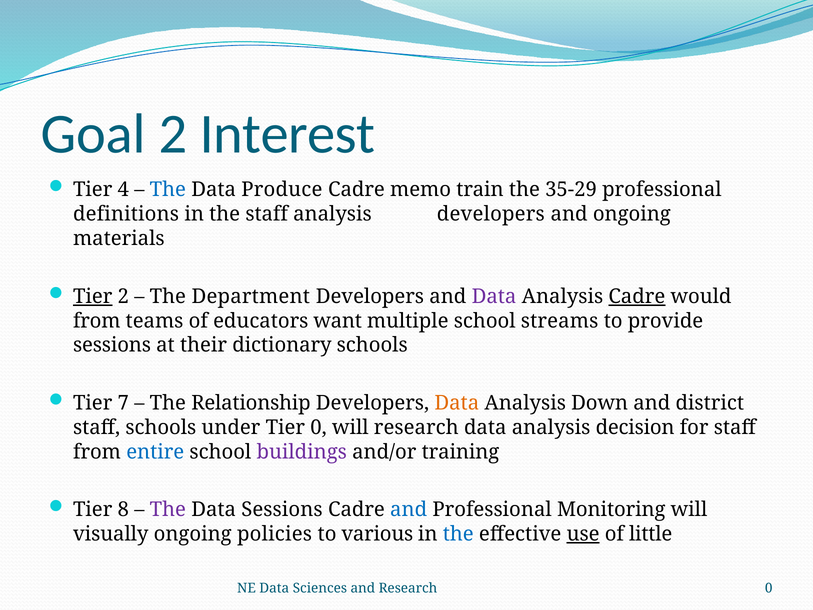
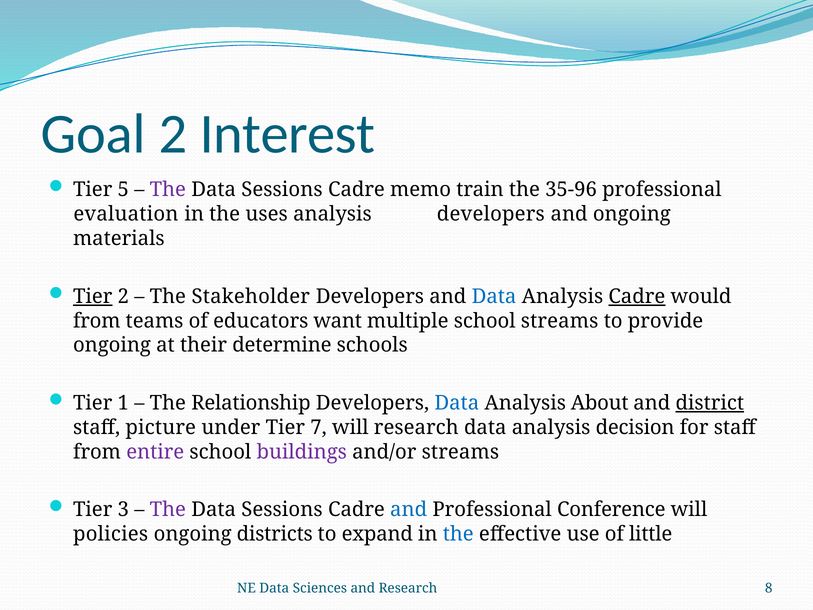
4: 4 -> 5
The at (168, 190) colour: blue -> purple
Produce at (282, 190): Produce -> Sessions
35-29: 35-29 -> 35-96
definitions: definitions -> evaluation
the staff: staff -> uses
Department: Department -> Stakeholder
Data at (494, 296) colour: purple -> blue
sessions at (112, 345): sessions -> ongoing
dictionary: dictionary -> determine
7: 7 -> 1
Data at (457, 403) colour: orange -> blue
Down: Down -> About
district underline: none -> present
staff schools: schools -> picture
Tier 0: 0 -> 7
entire colour: blue -> purple
and/or training: training -> streams
8: 8 -> 3
Monitoring: Monitoring -> Conference
visually: visually -> policies
policies: policies -> districts
various: various -> expand
use underline: present -> none
Research 0: 0 -> 8
